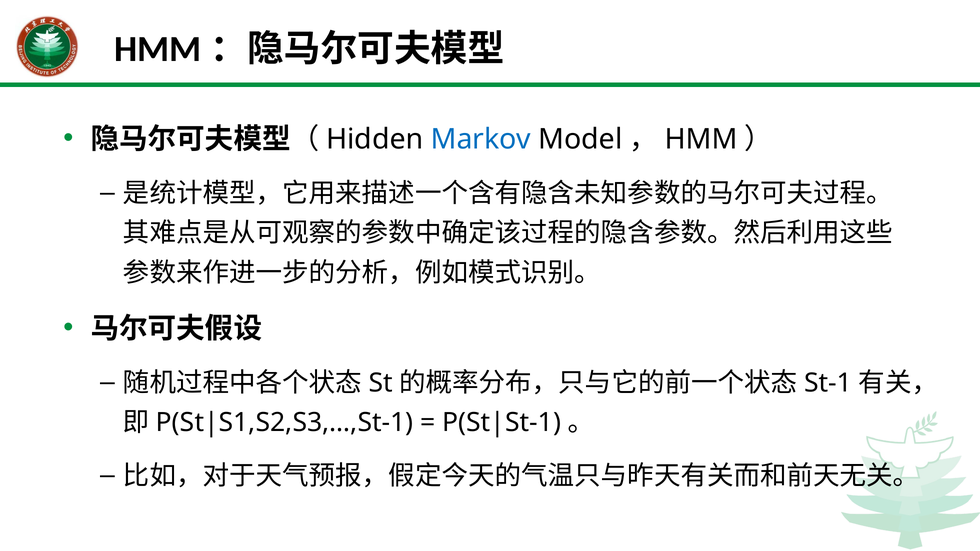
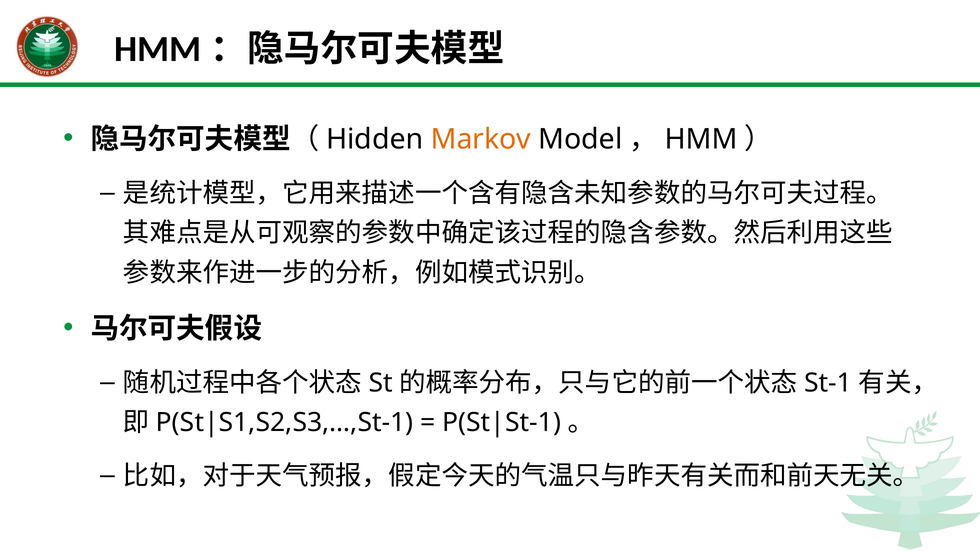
Markov colour: blue -> orange
